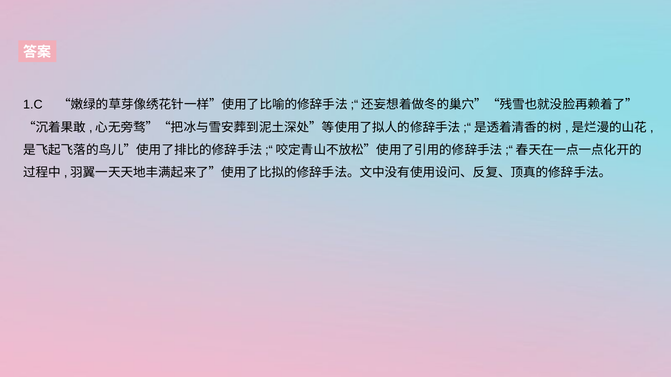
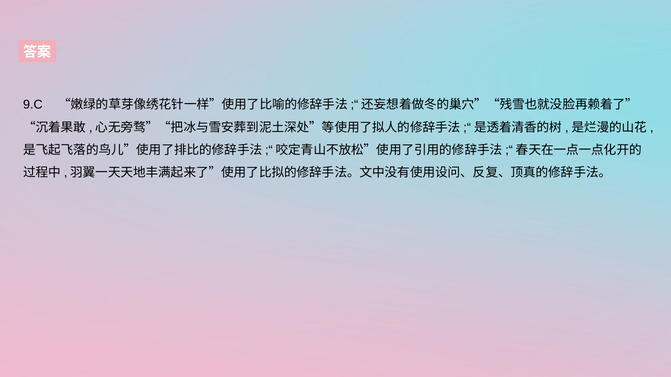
1.C: 1.C -> 9.C
